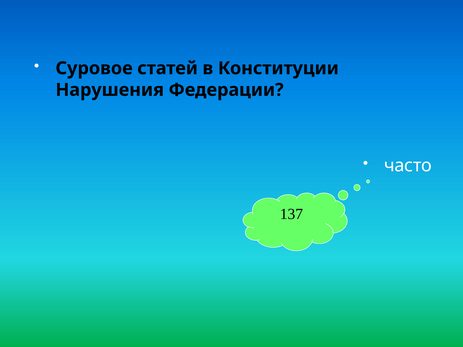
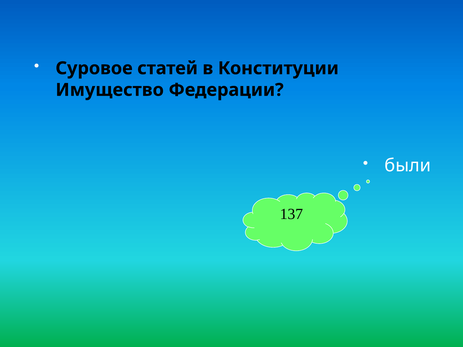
Нарушения: Нарушения -> Имущество
часто: часто -> были
